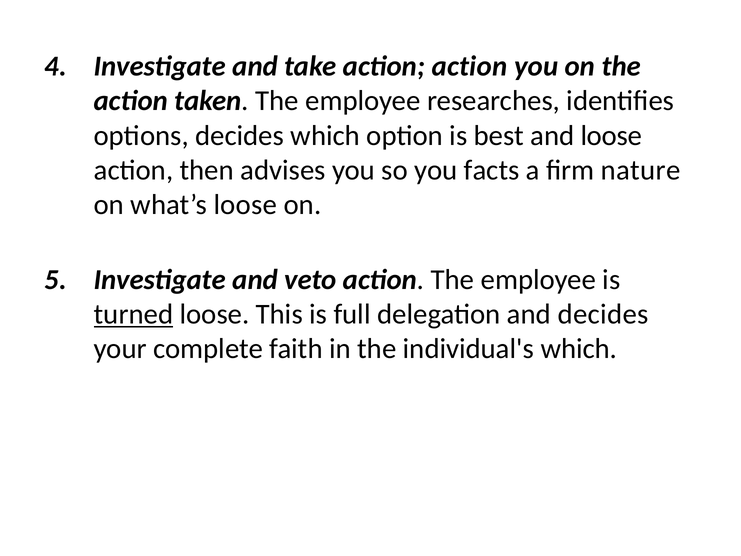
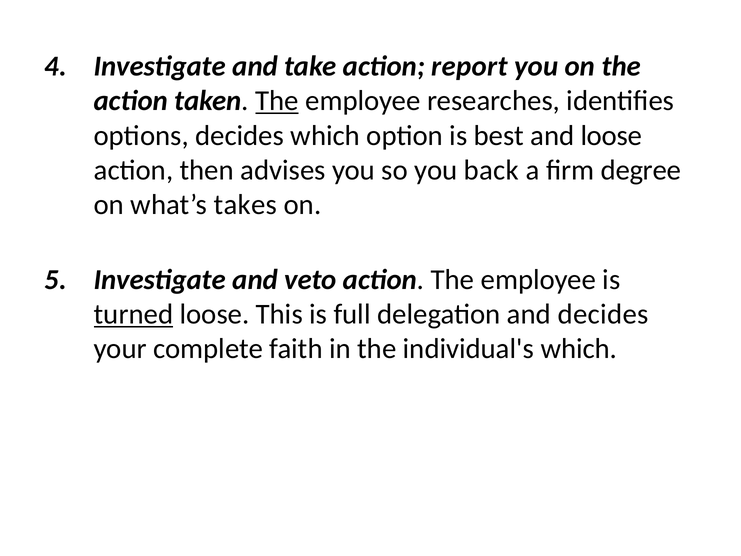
action action: action -> report
The at (277, 101) underline: none -> present
facts: facts -> back
nature: nature -> degree
what’s loose: loose -> takes
